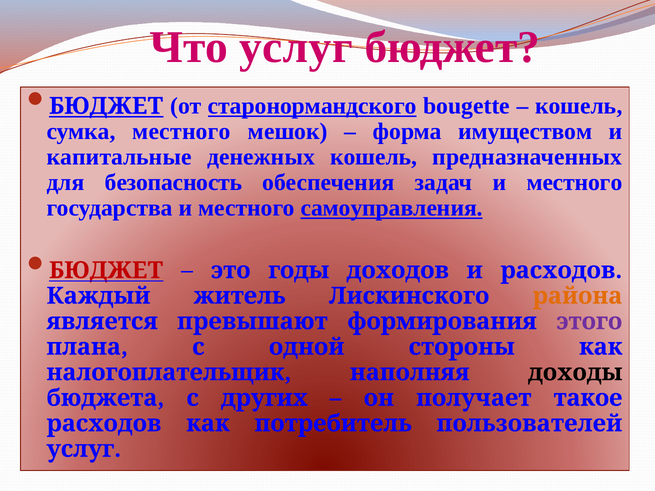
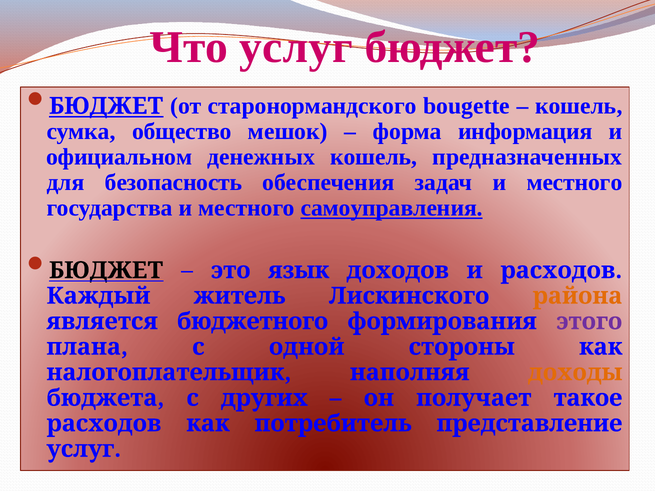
старонормандского underline: present -> none
сумка местного: местного -> общество
имуществом: имуществом -> информация
капитальные: капитальные -> официальном
БЮДЖЕТ at (106, 271) colour: red -> black
годы: годы -> язык
превышают: превышают -> бюджетного
доходы colour: black -> orange
пользователей: пользователей -> представление
